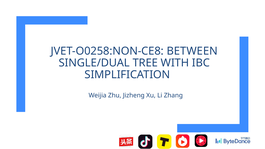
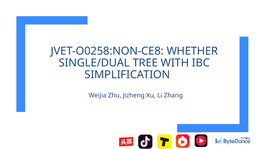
BETWEEN: BETWEEN -> WHETHER
